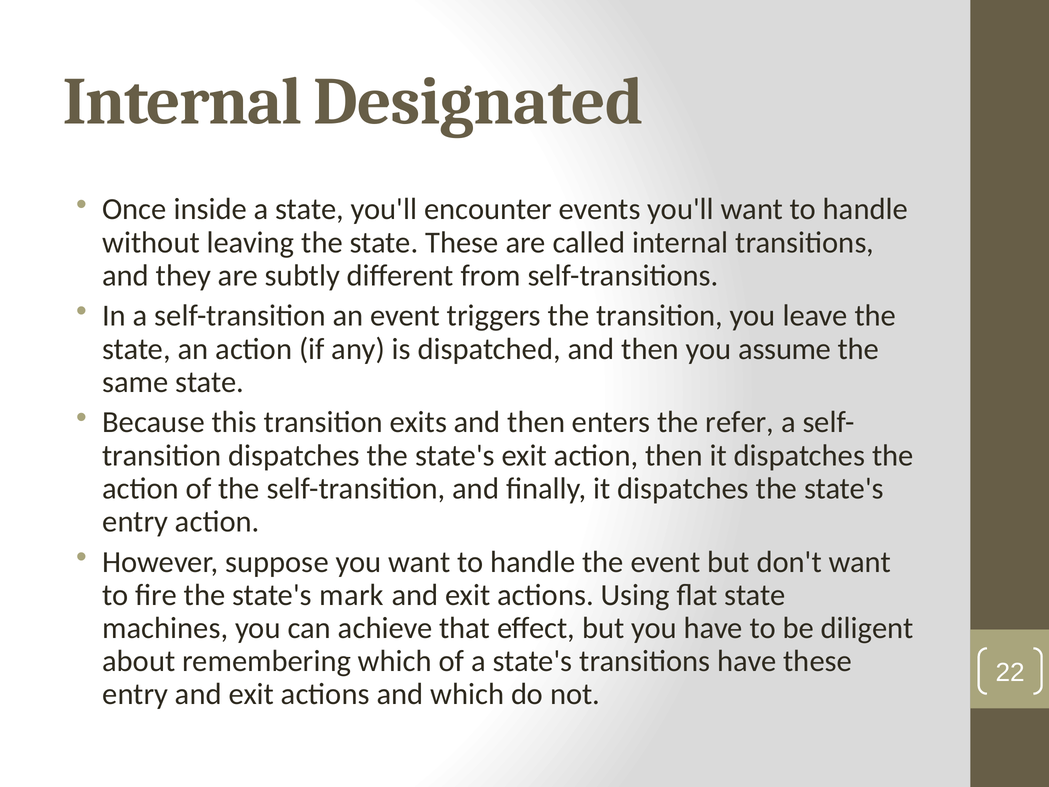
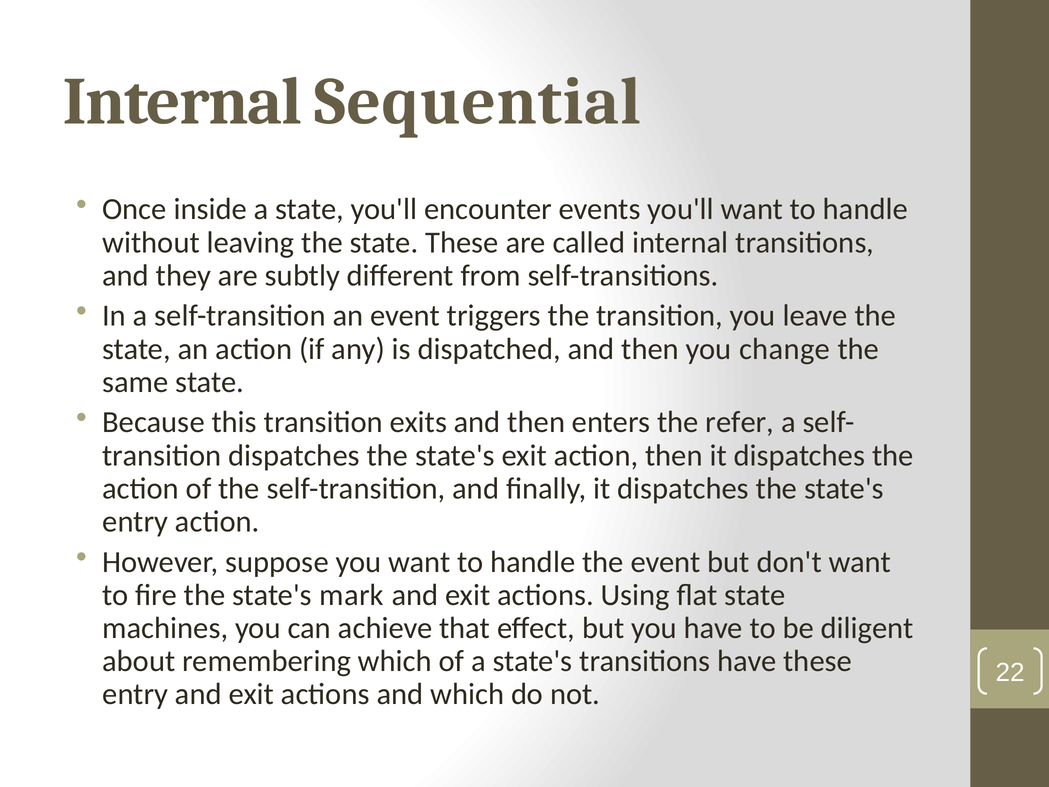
Designated: Designated -> Sequential
assume: assume -> change
